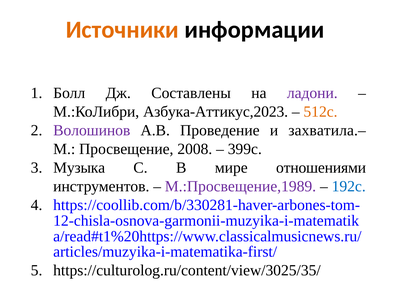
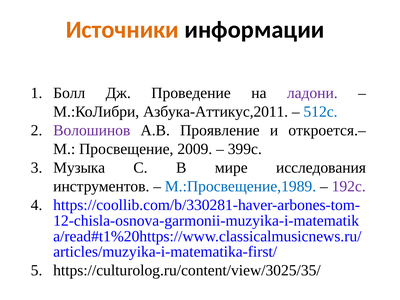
Составлены: Составлены -> Проведение
Азбука-Аттикус,2023: Азбука-Аттикус,2023 -> Азбука-Аттикус,2011
512с colour: orange -> blue
Проведение: Проведение -> Проявление
захватила.–: захватила.– -> откроется.–
2008: 2008 -> 2009
отношениями: отношениями -> исследования
М.:Просвещение,1989 colour: purple -> blue
192с colour: blue -> purple
